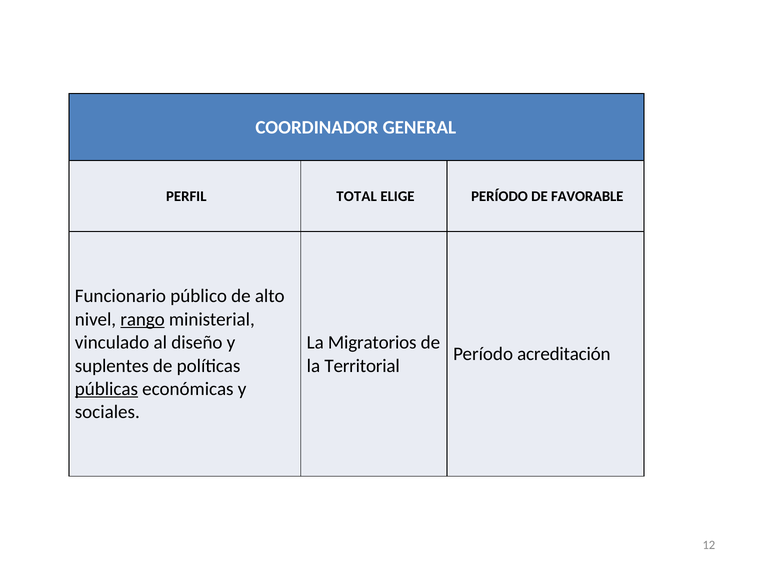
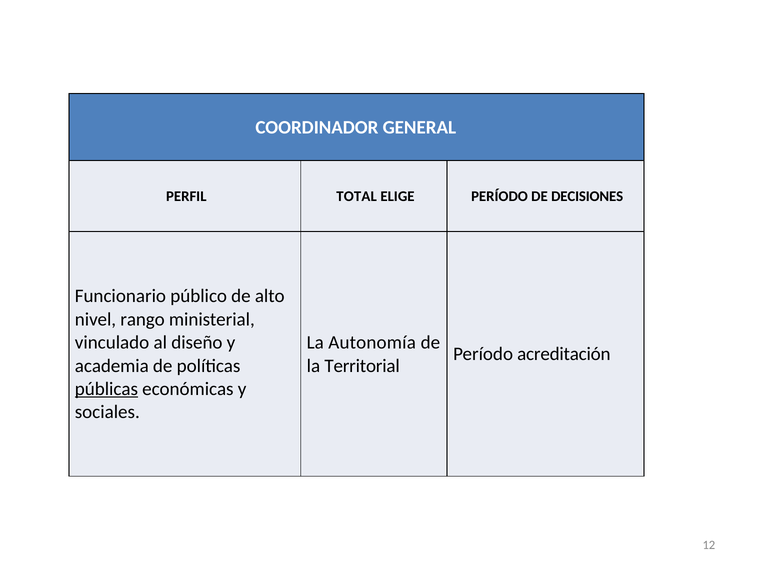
FAVORABLE: FAVORABLE -> DECISIONES
rango underline: present -> none
Migratorios: Migratorios -> Autonomía
suplentes: suplentes -> academia
